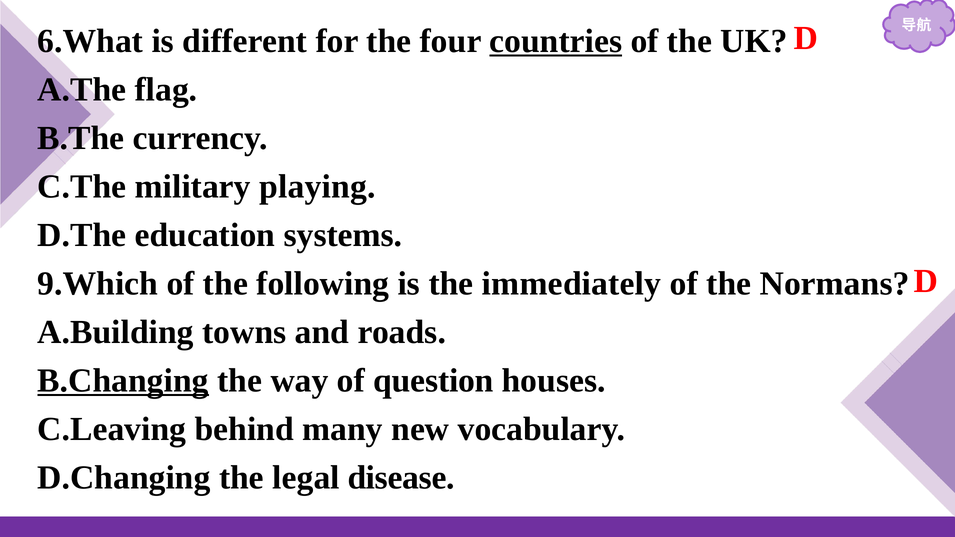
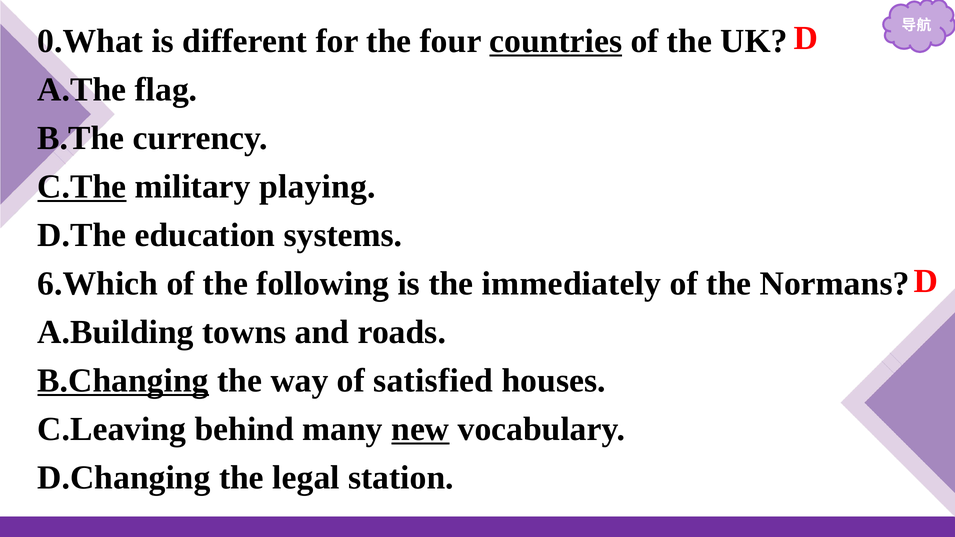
6.What: 6.What -> 0.What
C.The underline: none -> present
9.Which: 9.Which -> 6.Which
question: question -> satisfied
new underline: none -> present
disease: disease -> station
